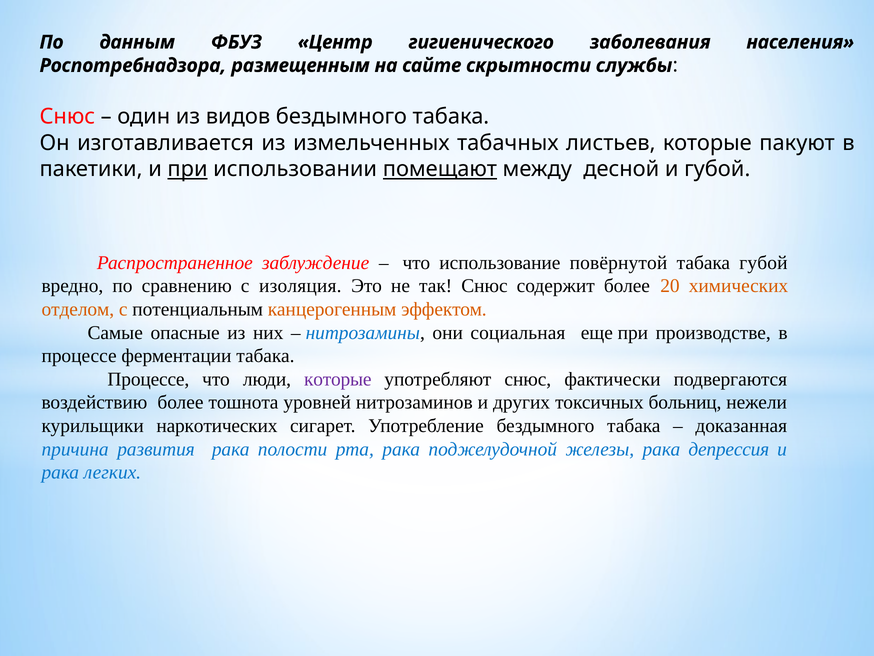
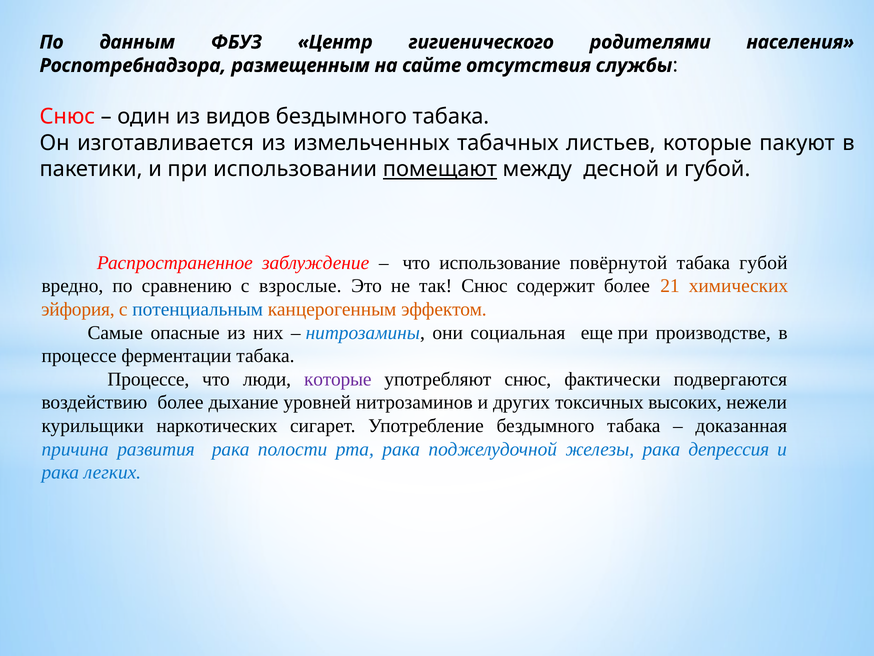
заболевания: заболевания -> родителями
скрытности: скрытности -> отсутствия
при at (188, 169) underline: present -> none
изоляция: изоляция -> взрослые
20: 20 -> 21
отделом: отделом -> эйфория
потенциальным colour: black -> blue
тошнота: тошнота -> дыхание
больниц: больниц -> высоких
